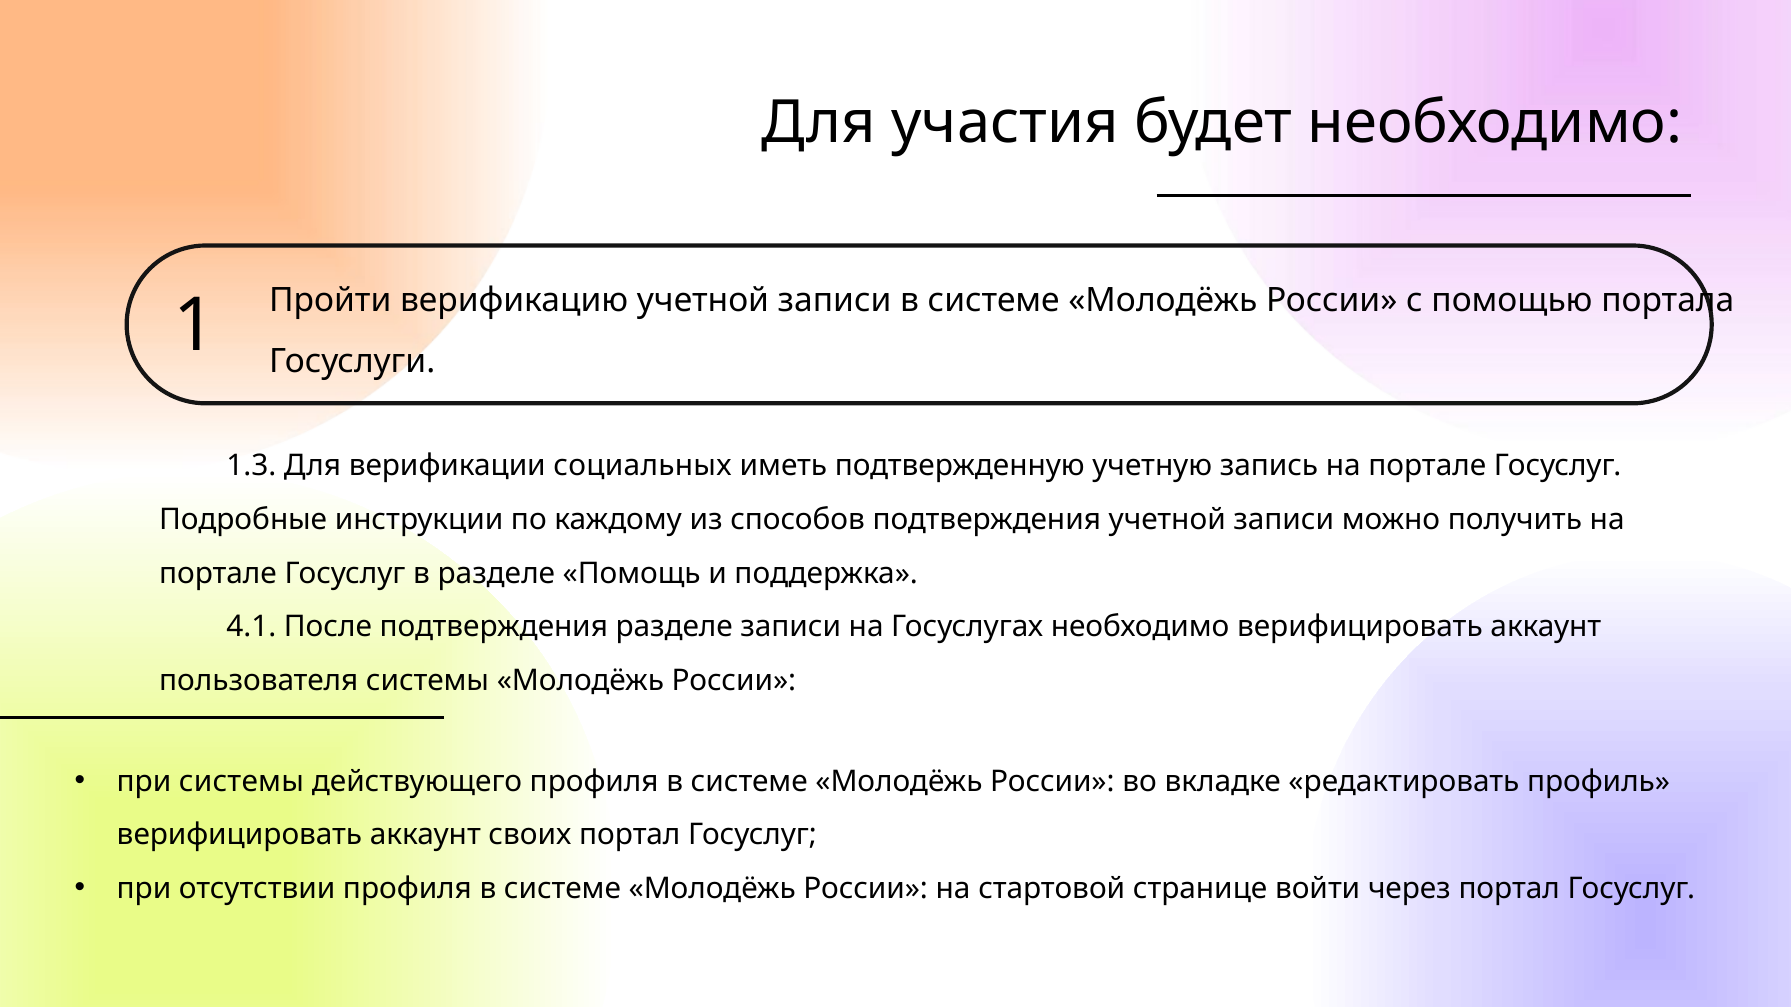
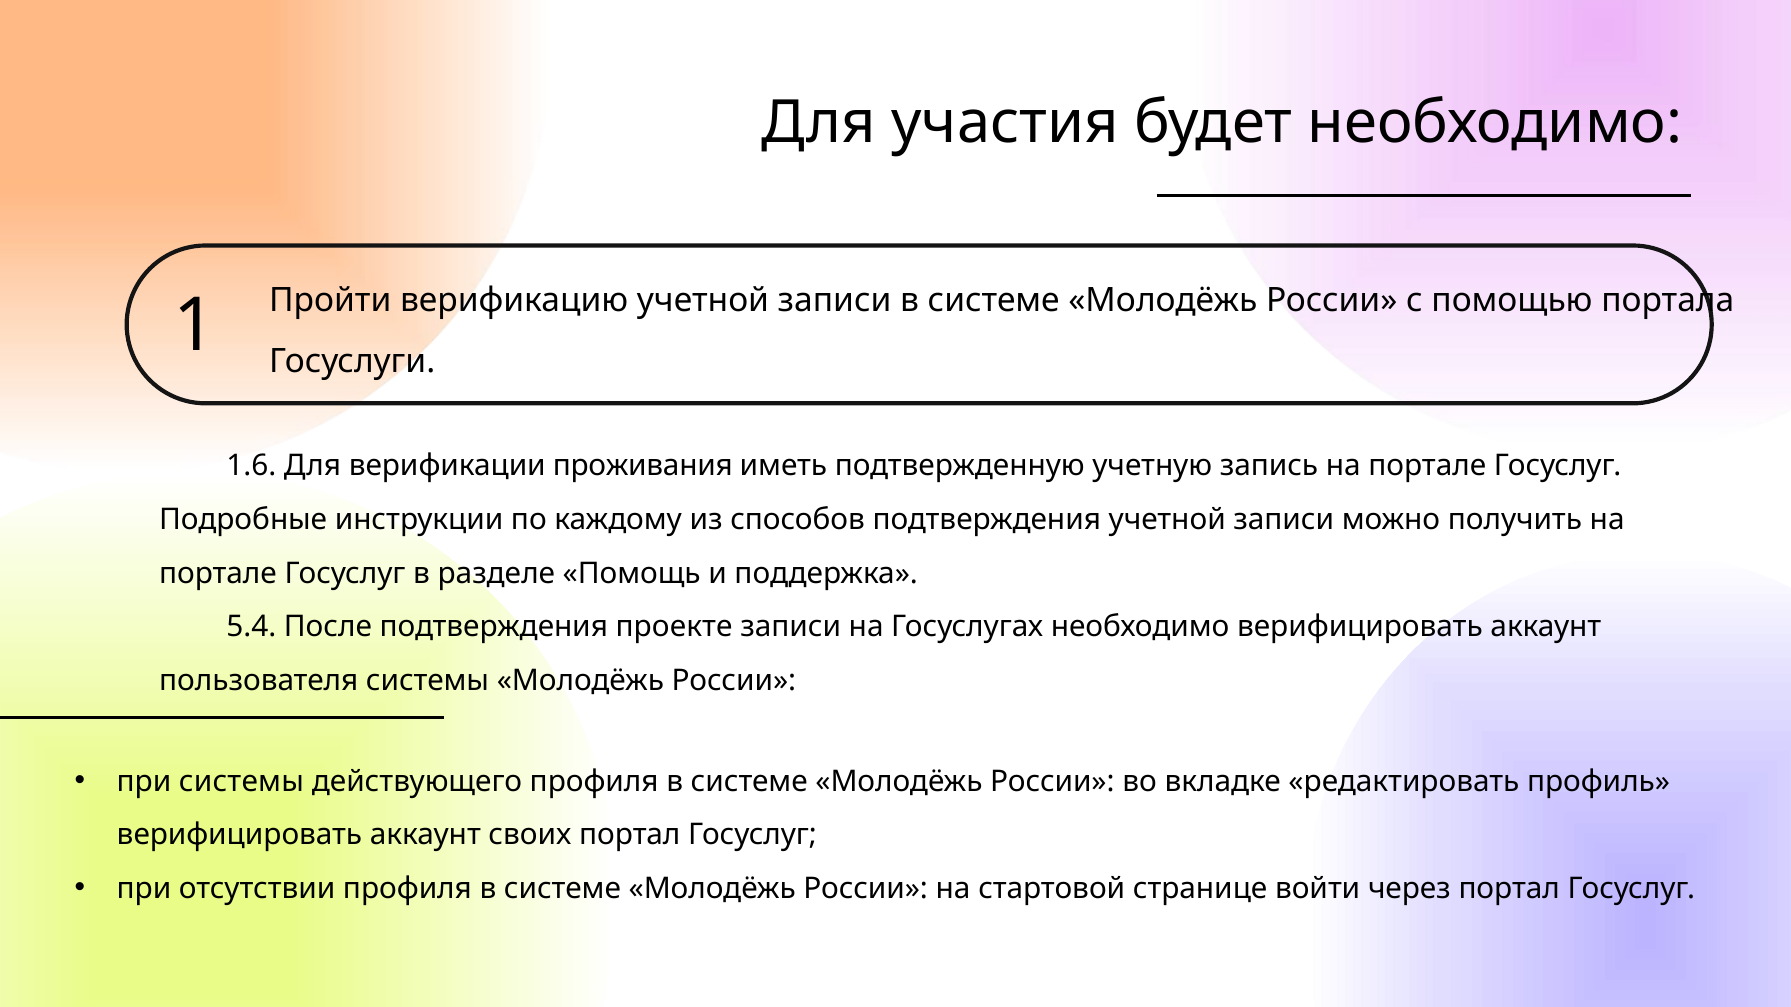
1.3: 1.3 -> 1.6
социальных: социальных -> проживания
4.1: 4.1 -> 5.4
подтверждения разделе: разделе -> проекте
